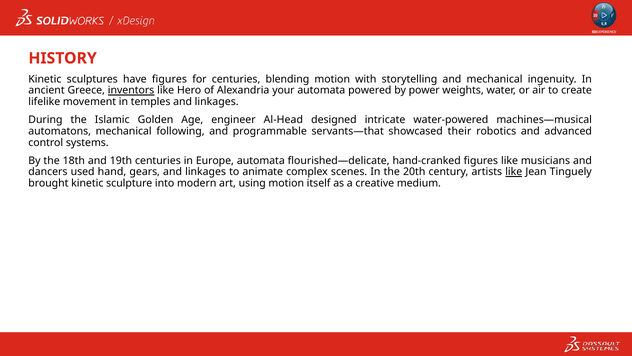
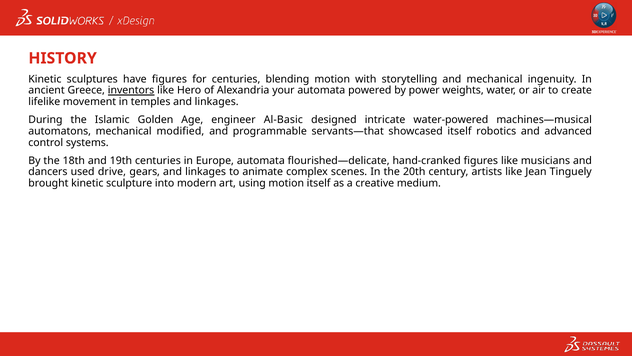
Al-Head: Al-Head -> Al-Basic
following: following -> modified
showcased their: their -> itself
hand: hand -> drive
like at (514, 172) underline: present -> none
